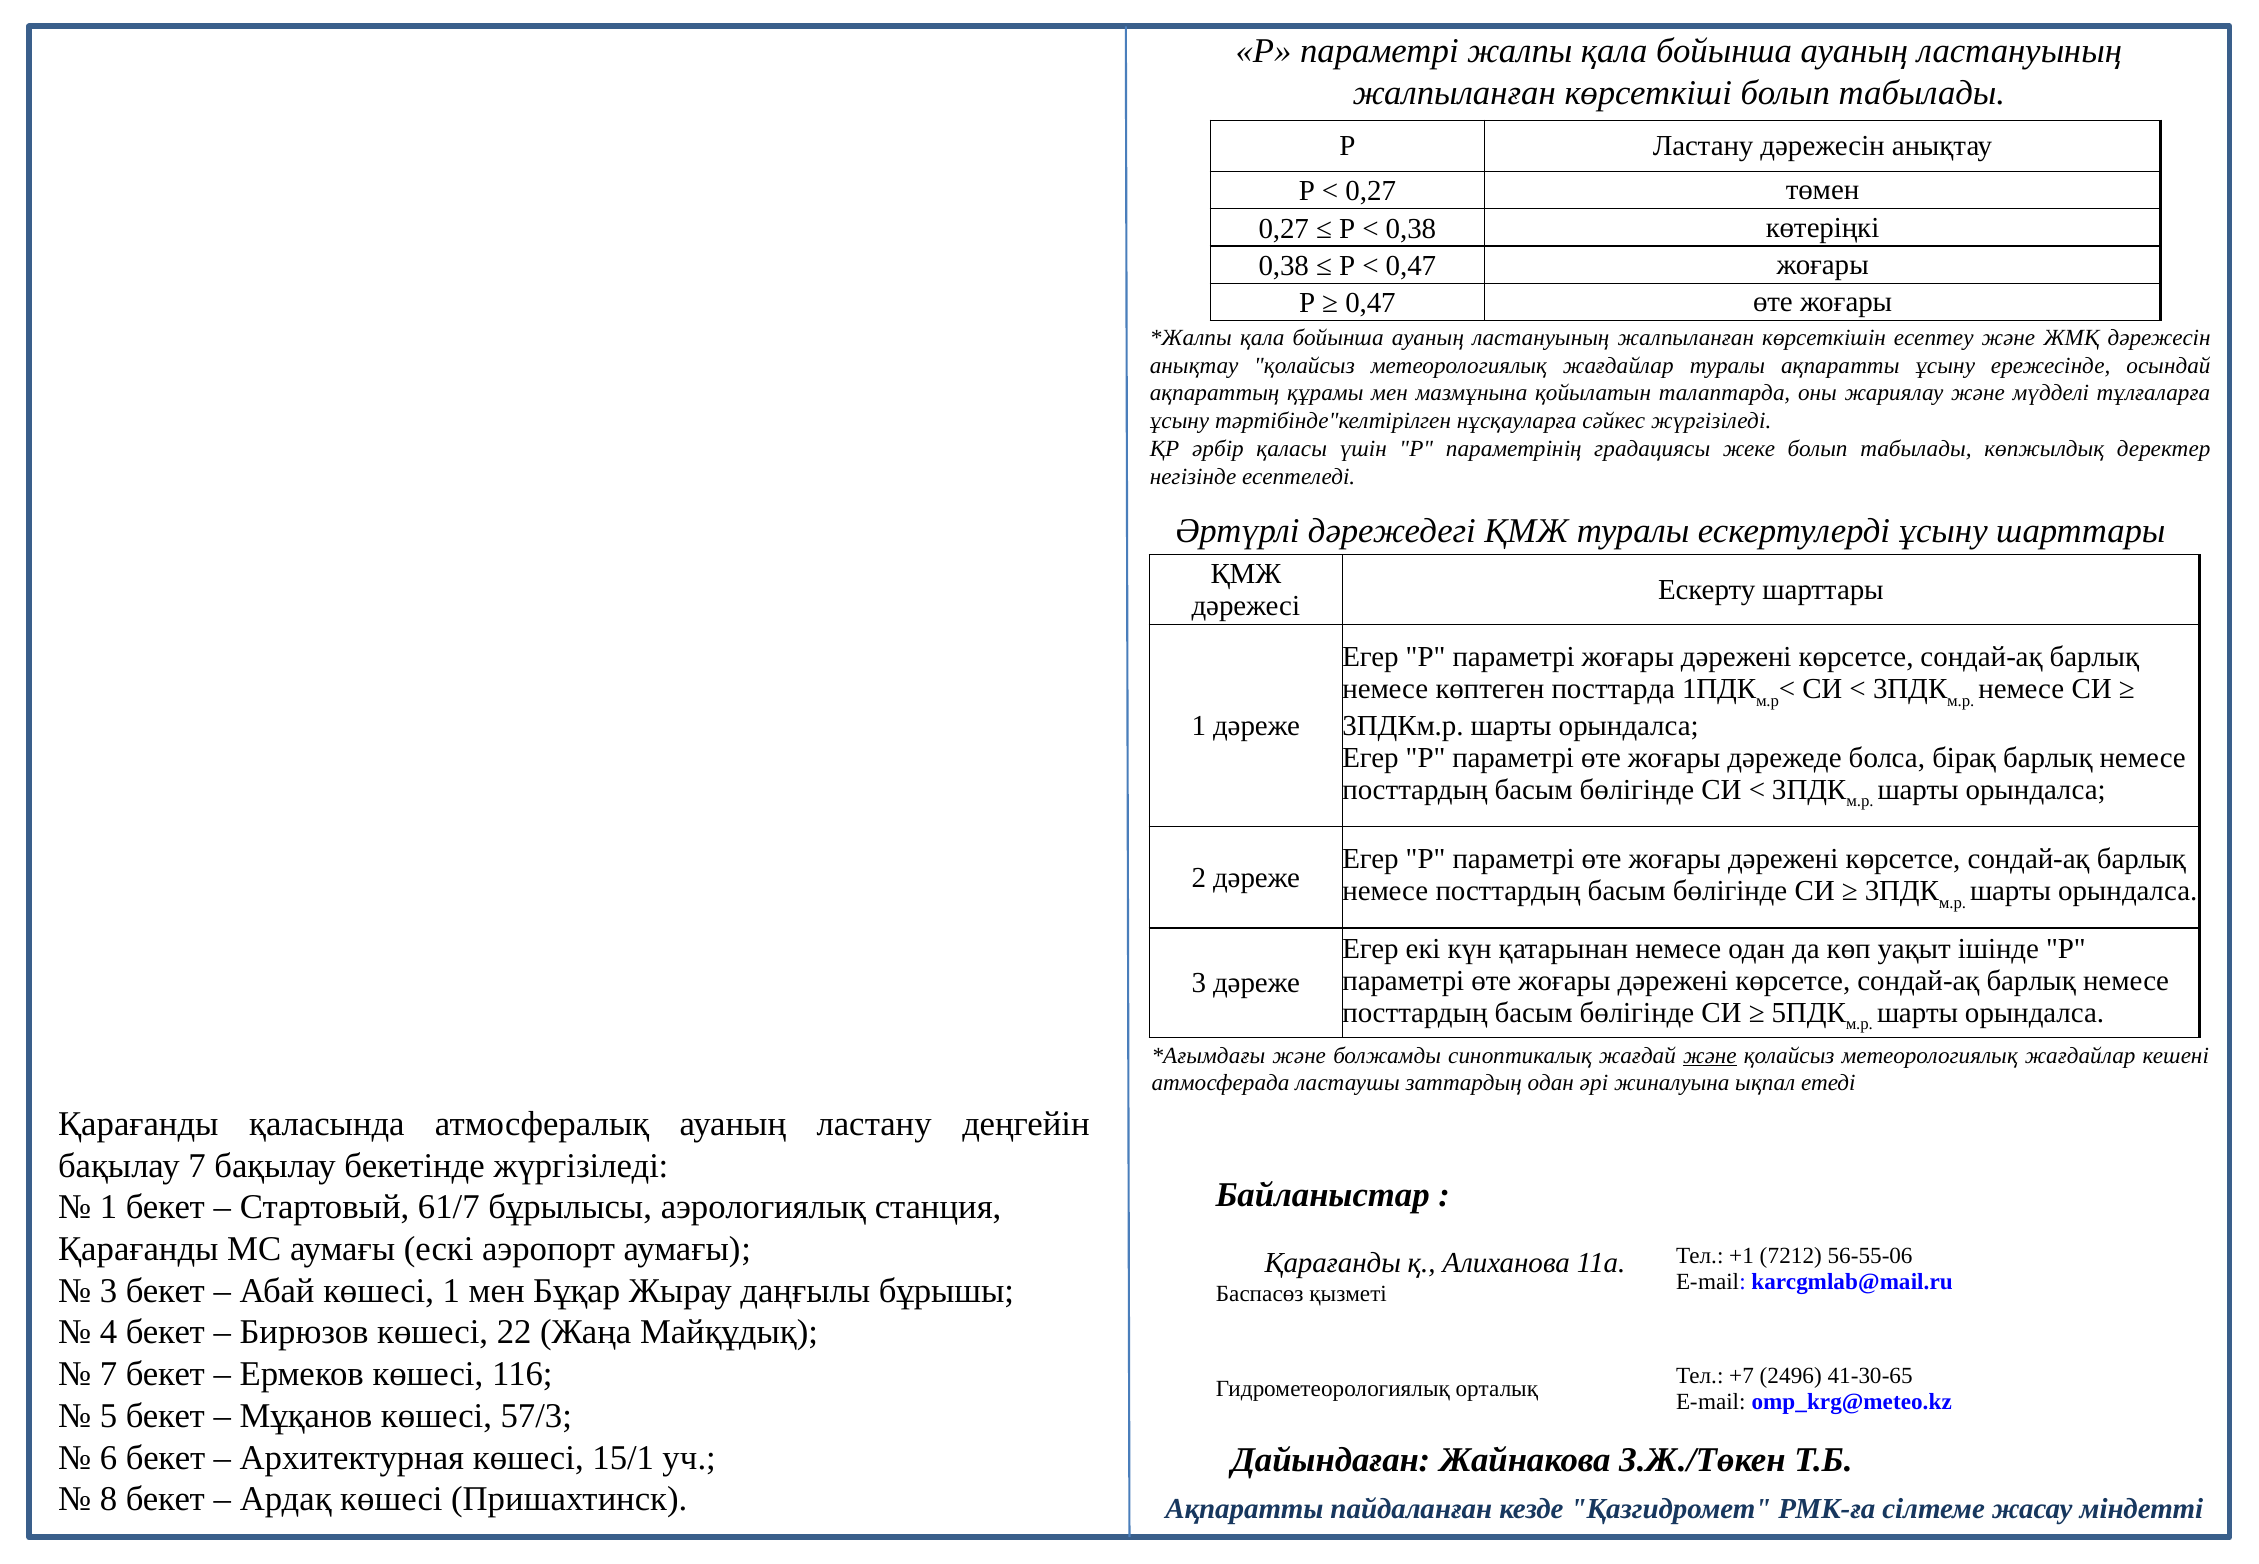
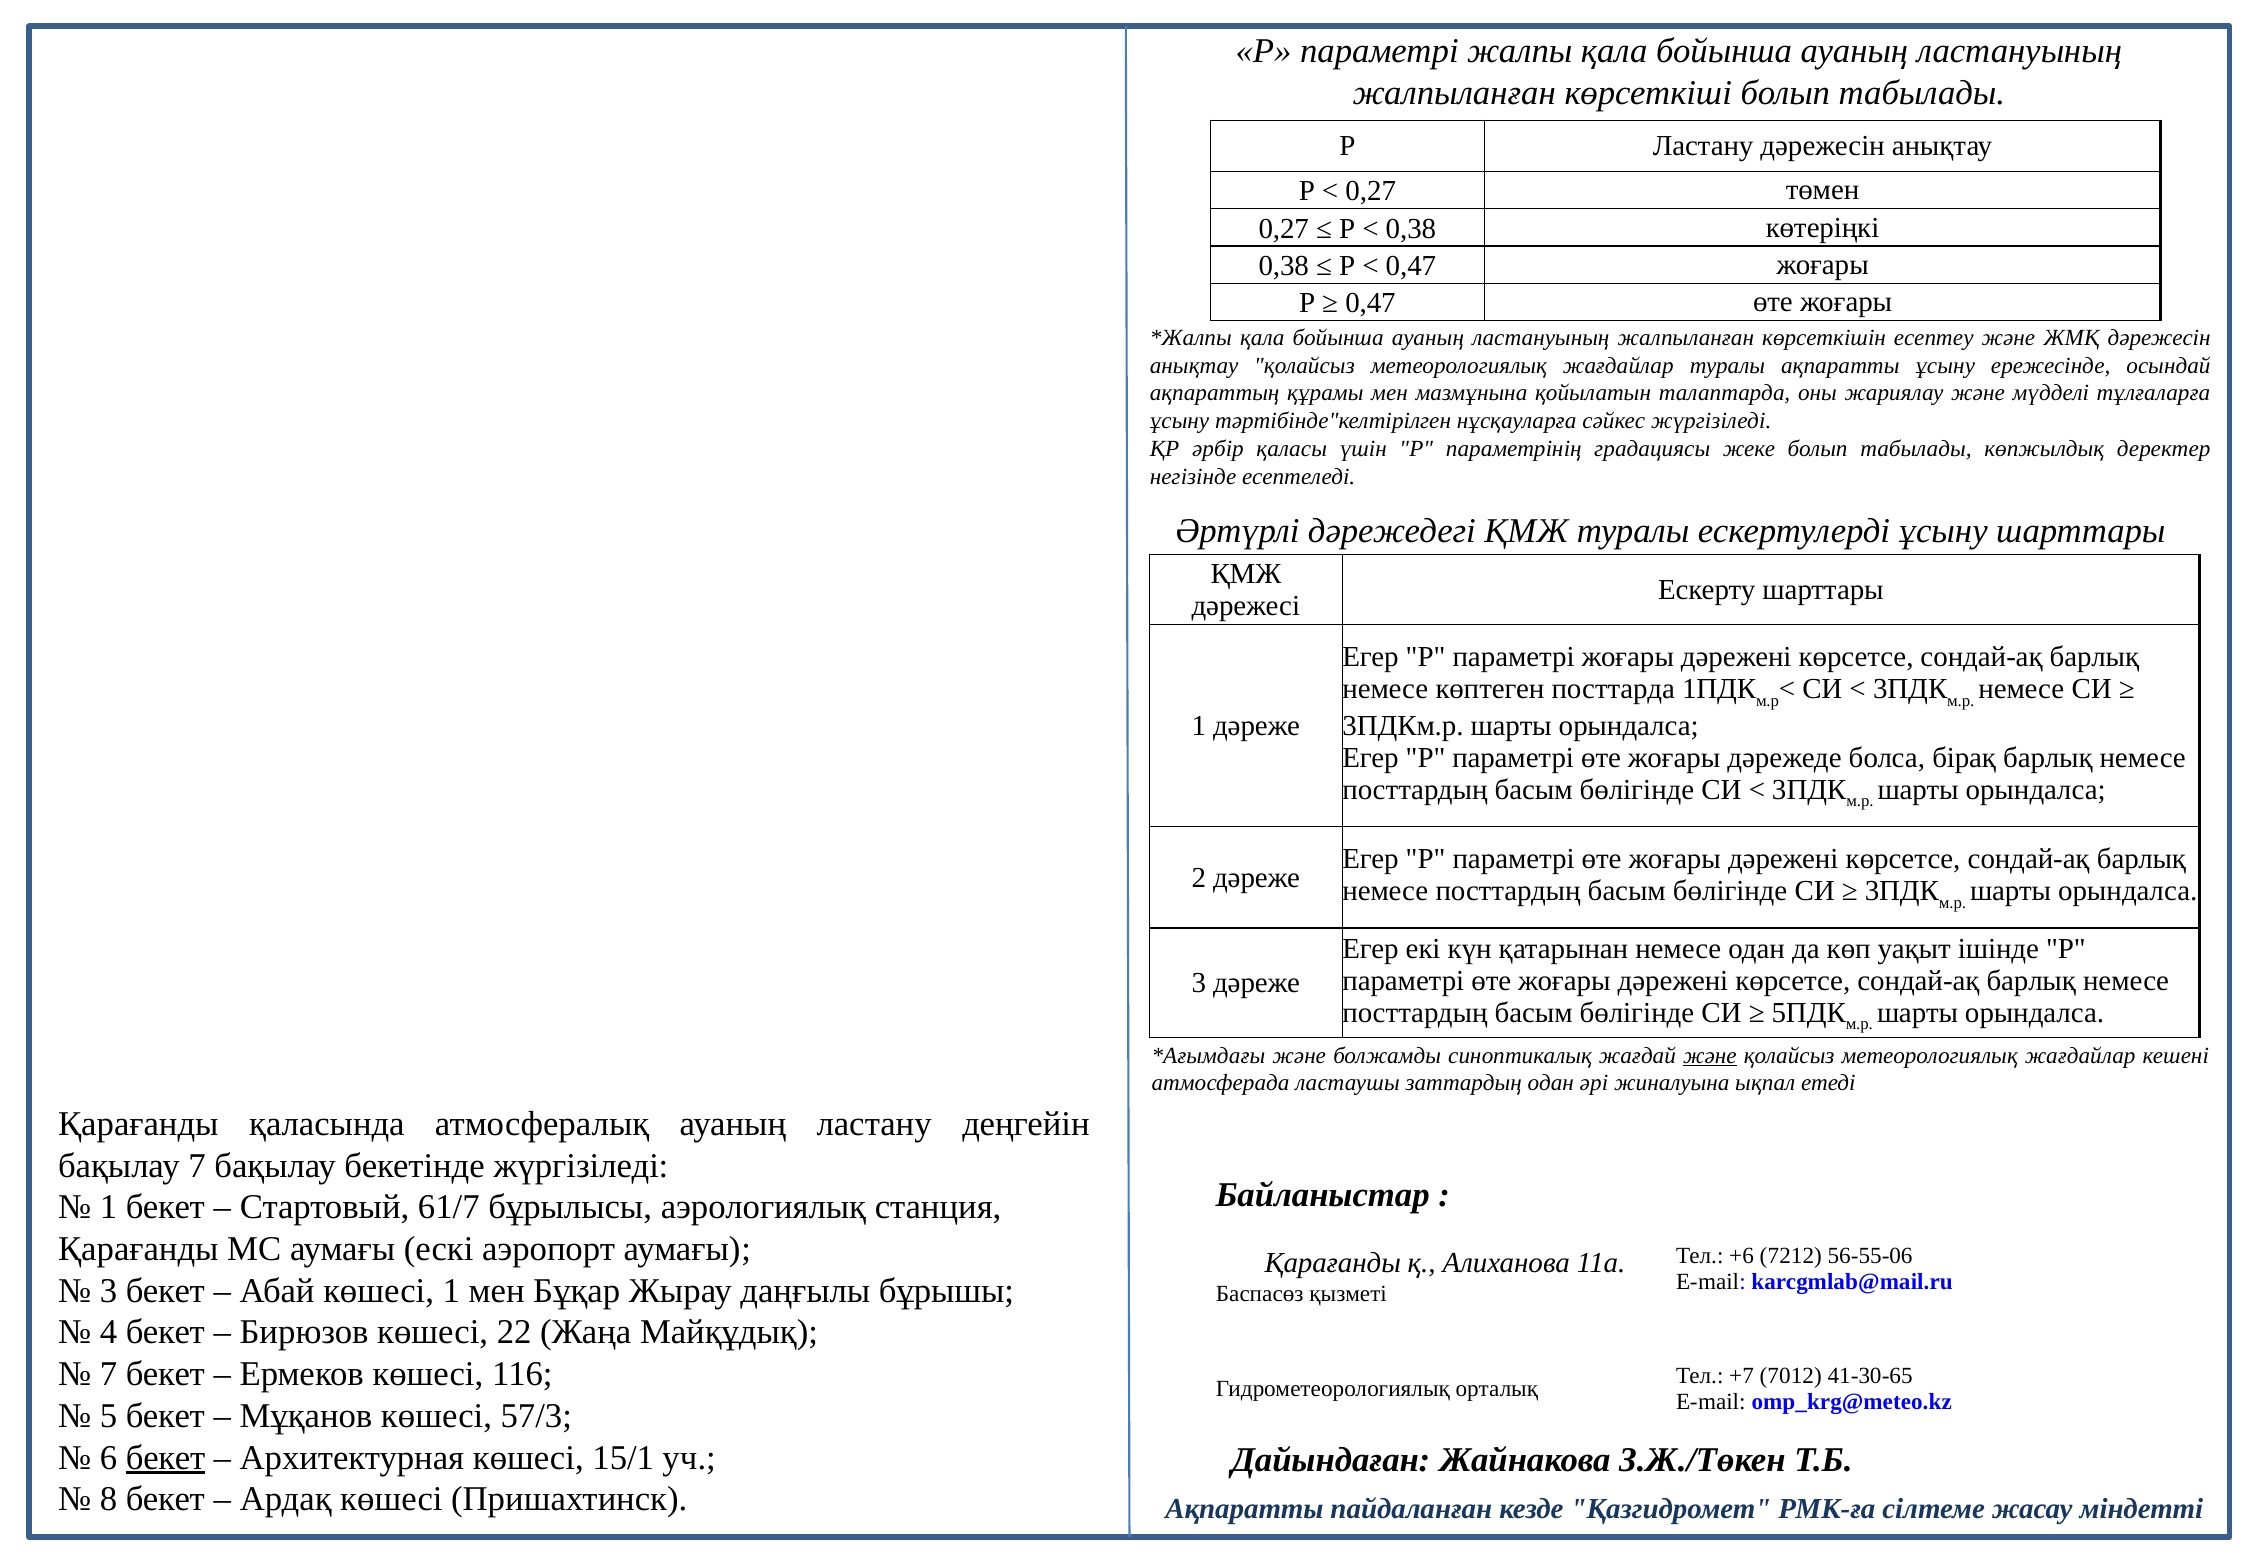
+1: +1 -> +6
2496: 2496 -> 7012
бекет at (166, 1457) underline: none -> present
